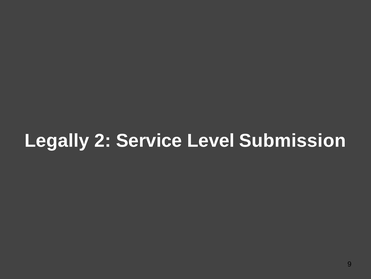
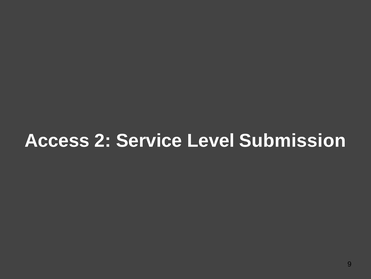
Legally: Legally -> Access
